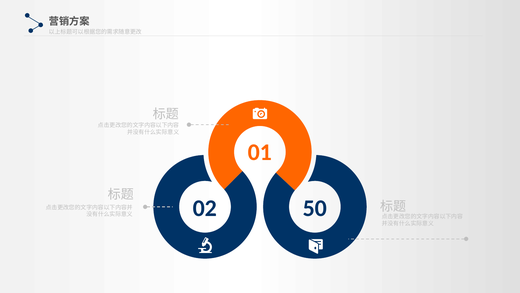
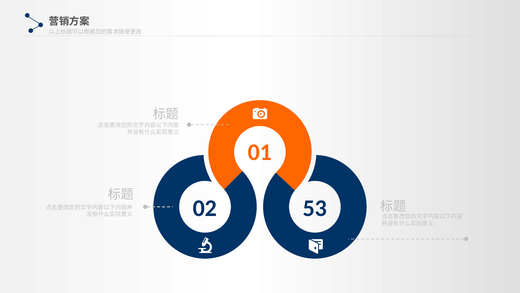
50: 50 -> 53
